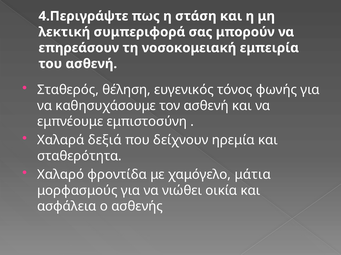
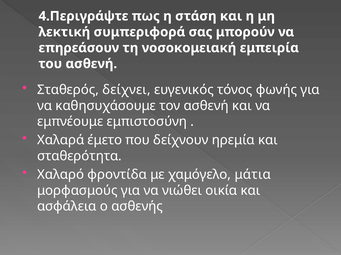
θέληση: θέληση -> δείχνει
δεξιά: δεξιά -> έμετο
